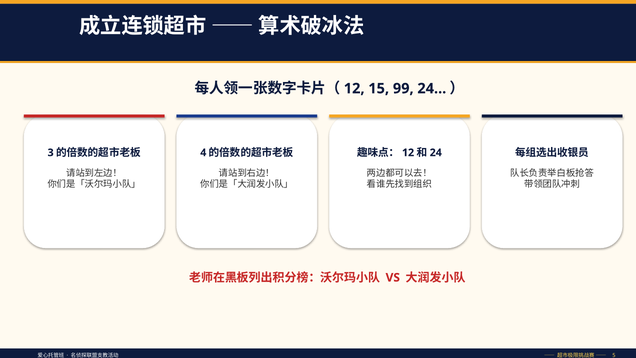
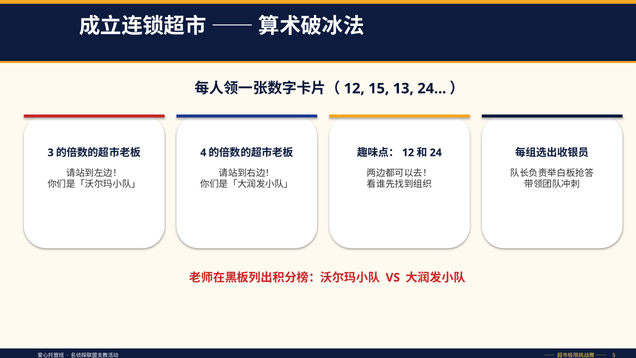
99: 99 -> 13
